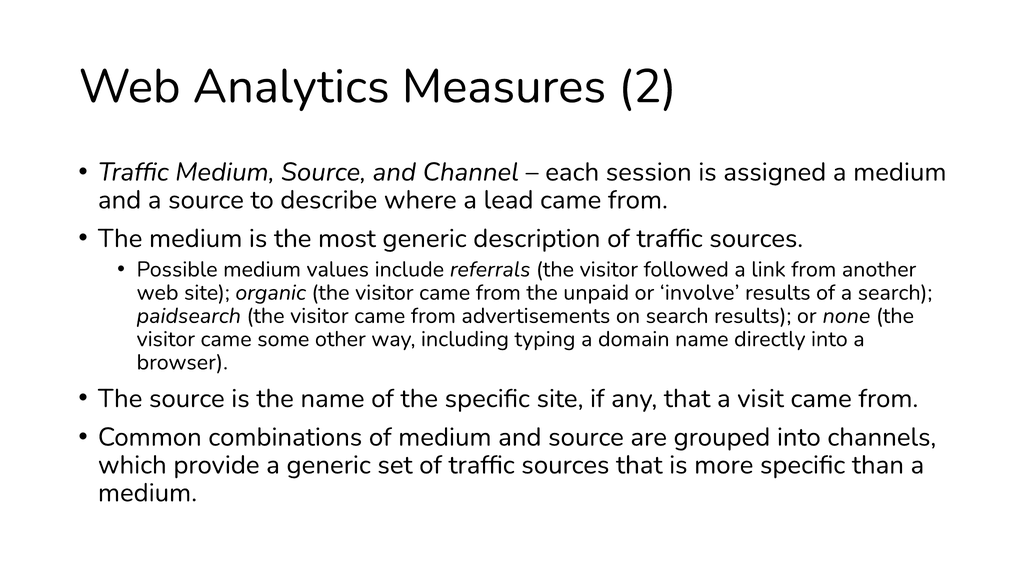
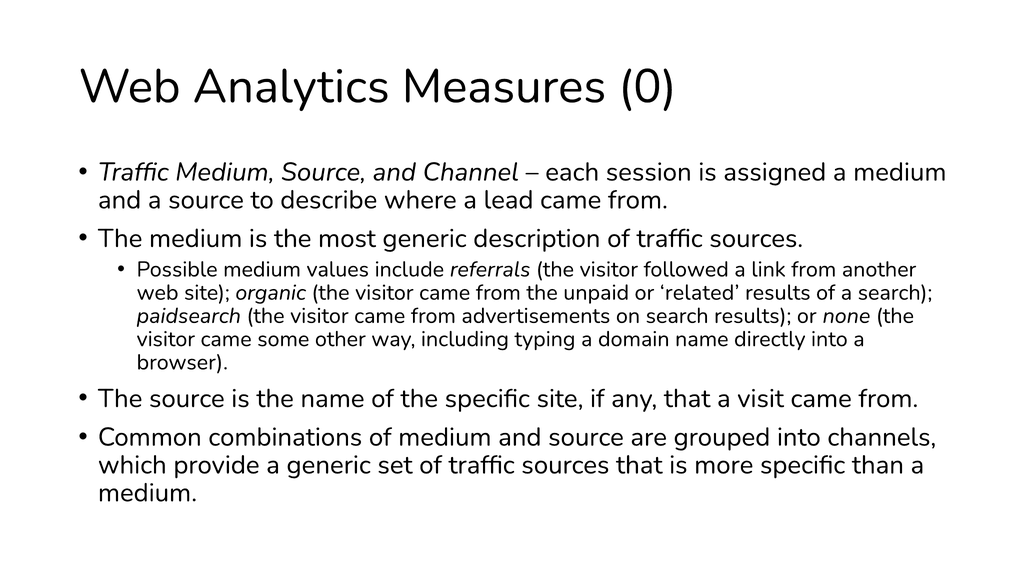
2: 2 -> 0
involve: involve -> related
